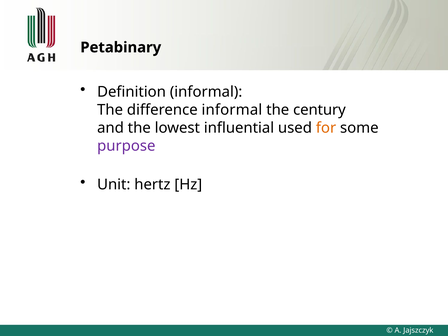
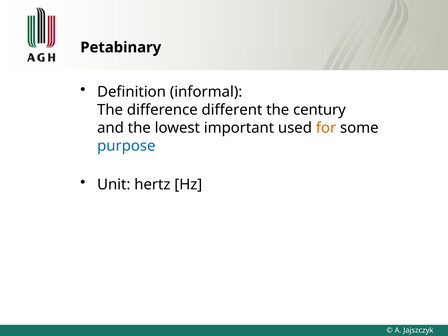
difference informal: informal -> different
influential: influential -> important
purpose colour: purple -> blue
